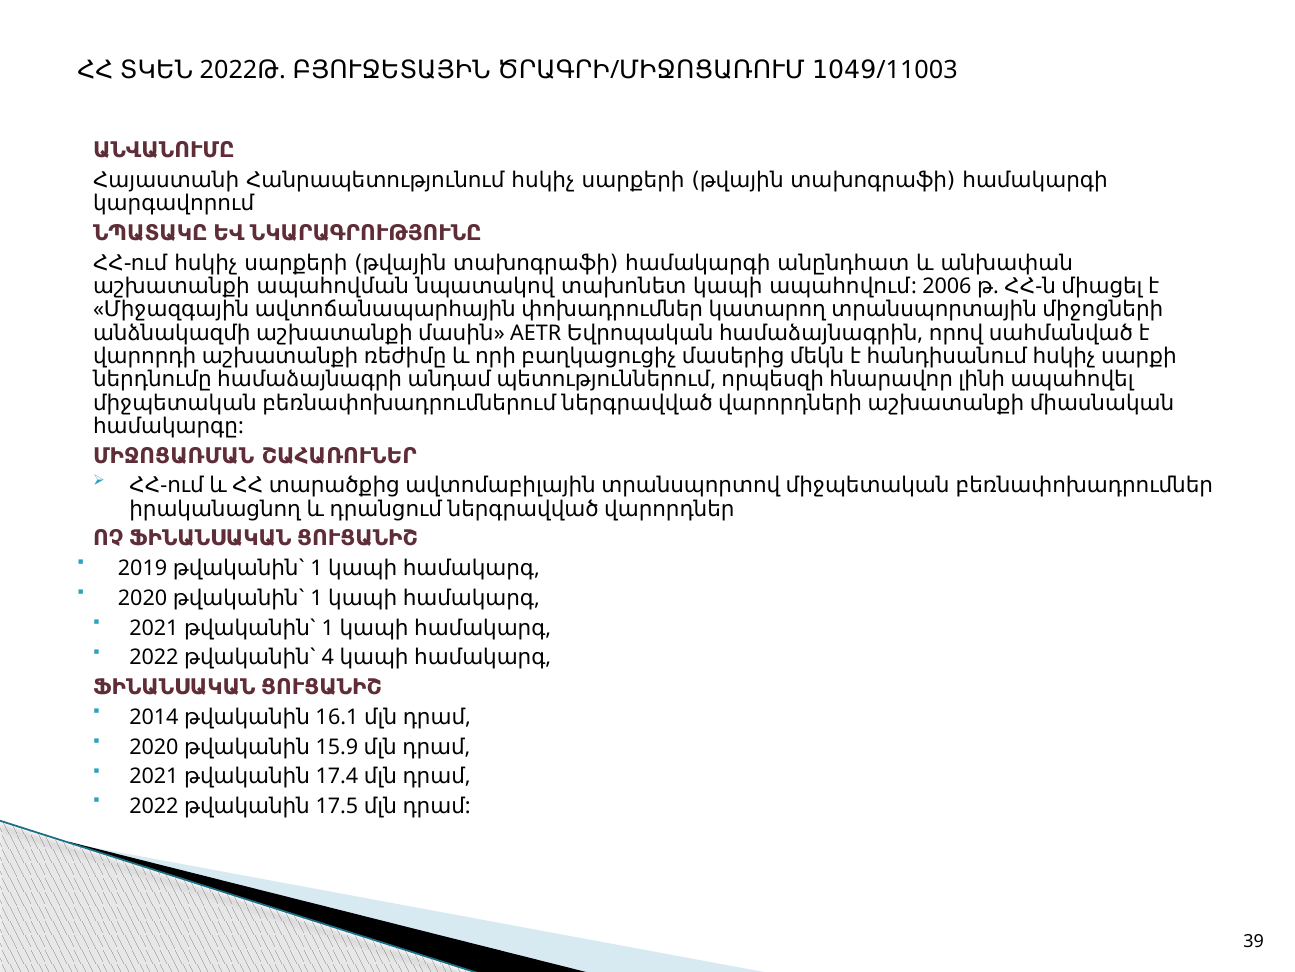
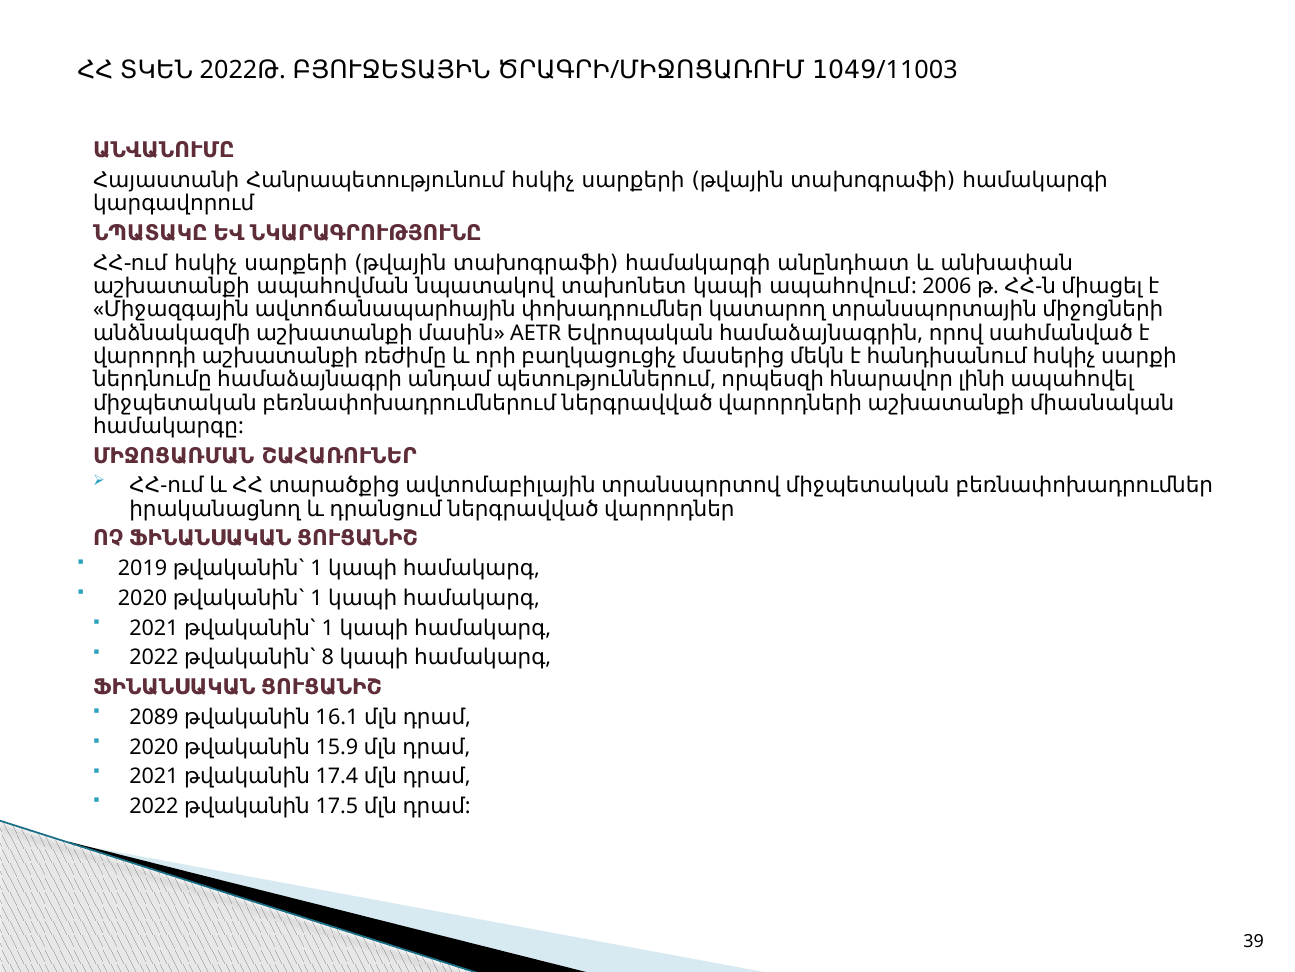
4: 4 -> 8
2014: 2014 -> 2089
